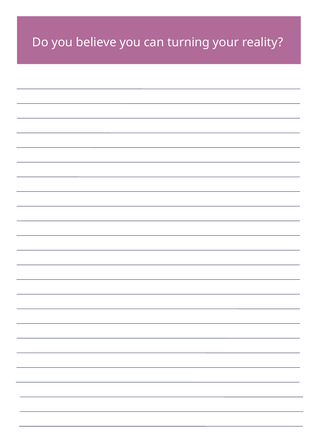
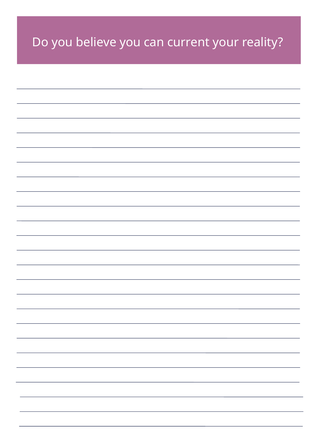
turning: turning -> current
